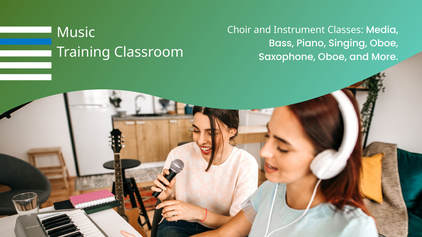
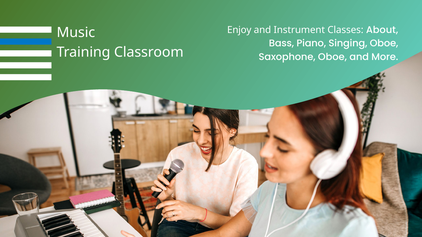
Choir: Choir -> Enjoy
Media: Media -> About
